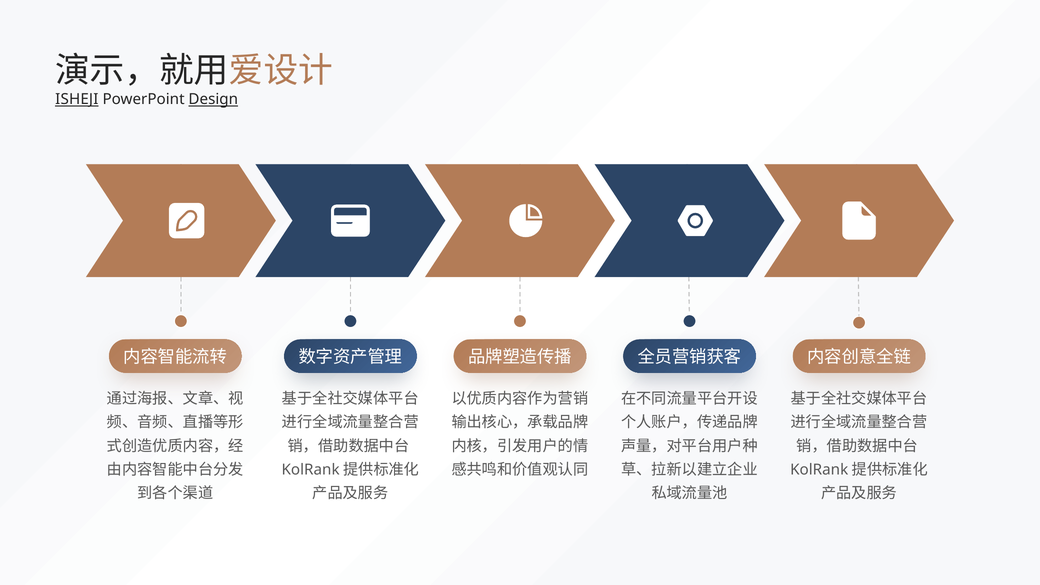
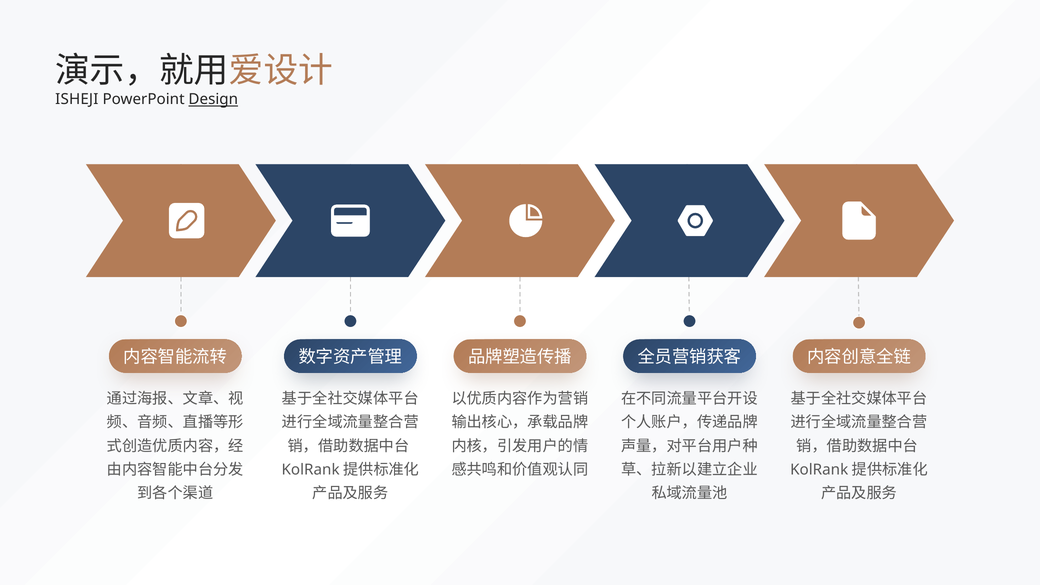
ISHEJI underline: present -> none
